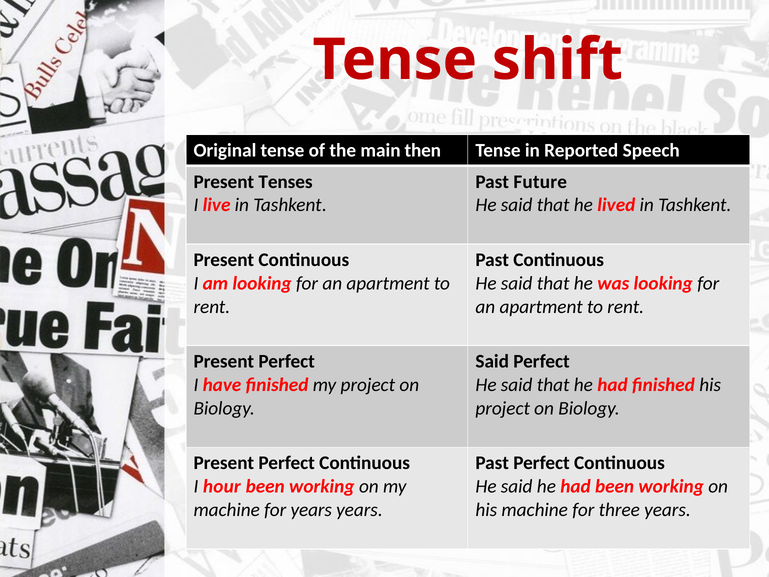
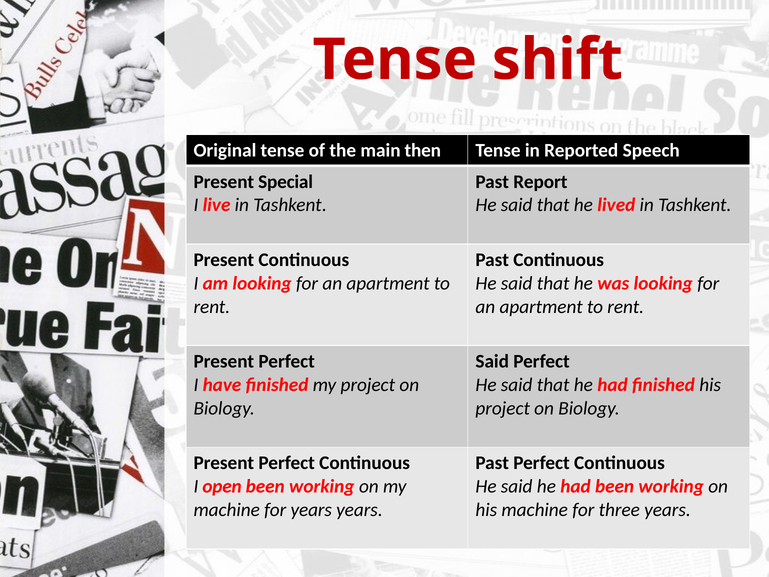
Tenses: Tenses -> Special
Future: Future -> Report
hour: hour -> open
